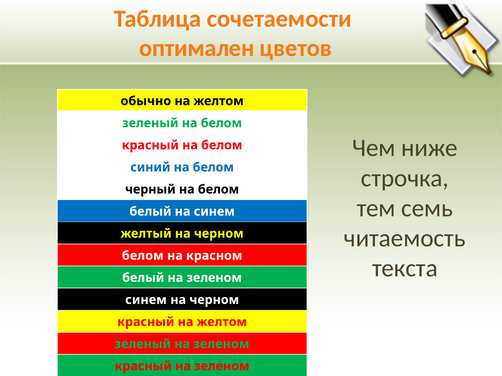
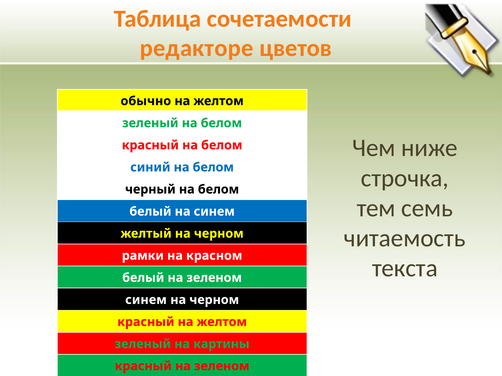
оптимален: оптимален -> редакторе
белом at (143, 256): белом -> рамки
зеленый на зеленом: зеленом -> картины
